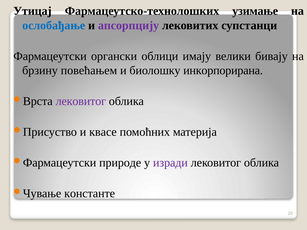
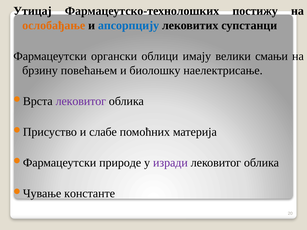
узимање: узимање -> постижу
ослобађање colour: blue -> orange
апсорпцију colour: purple -> blue
бивају: бивају -> смањи
инкорпорирана: инкорпорирана -> наелектрисање
квасе: квасе -> слабе
